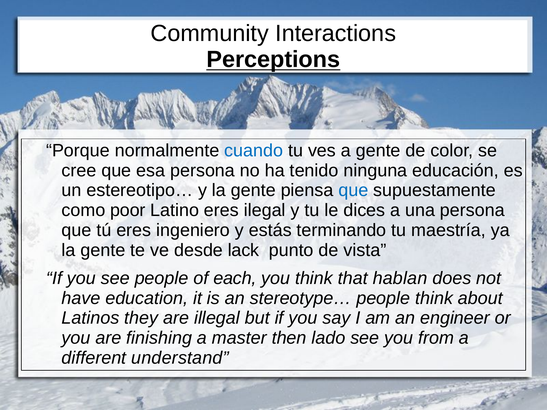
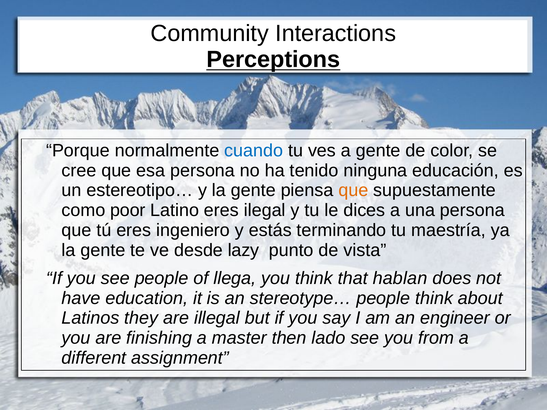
que at (353, 191) colour: blue -> orange
lack: lack -> lazy
each: each -> llega
understand: understand -> assignment
